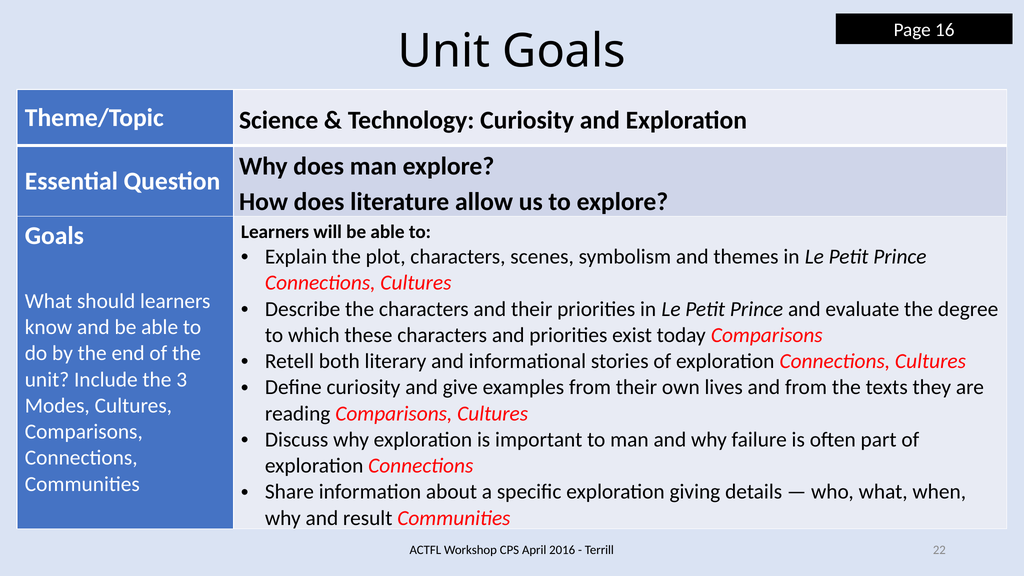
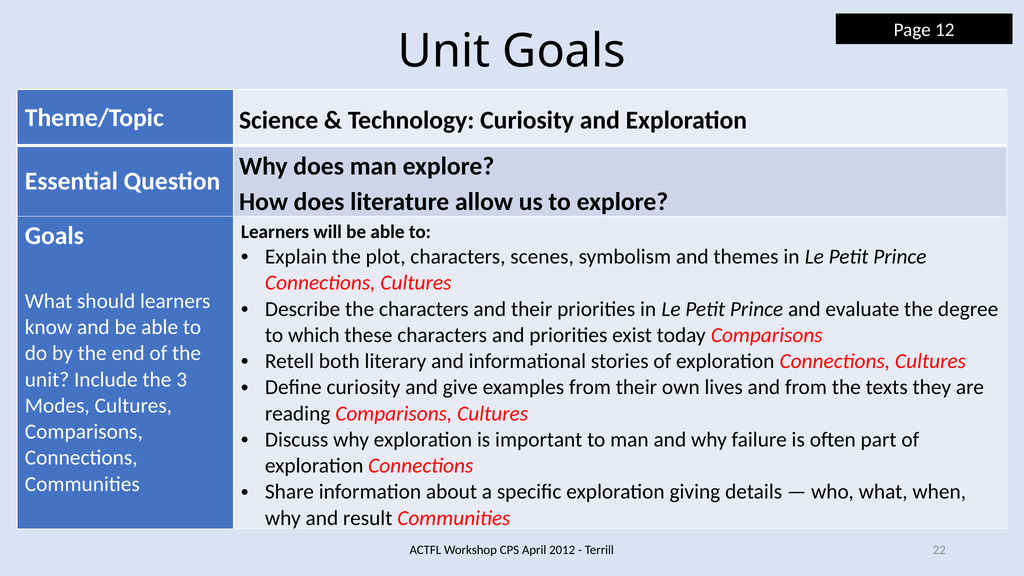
16: 16 -> 12
2016: 2016 -> 2012
